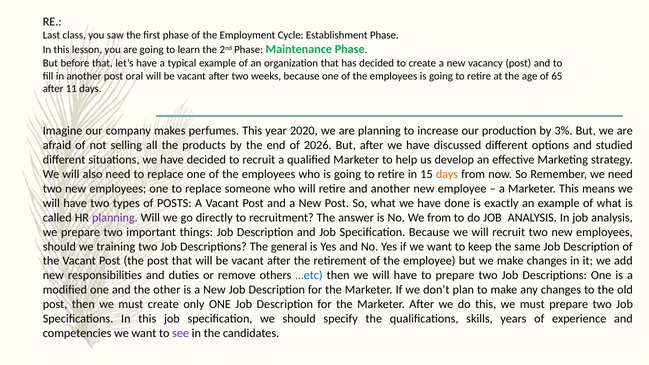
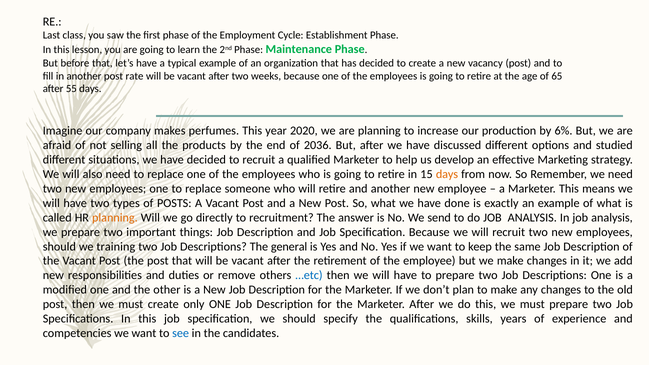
oral: oral -> rate
11: 11 -> 55
3%: 3% -> 6%
2026: 2026 -> 2036
planning at (115, 218) colour: purple -> orange
We from: from -> send
see colour: purple -> blue
